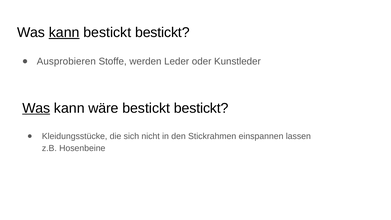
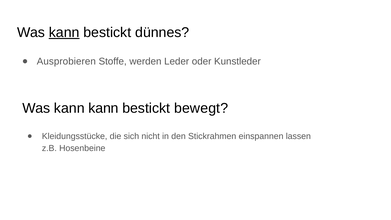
bestickt at (162, 32): bestickt -> dünnes
Was at (36, 108) underline: present -> none
kann wäre: wäre -> kann
bestickt at (201, 108): bestickt -> bewegt
